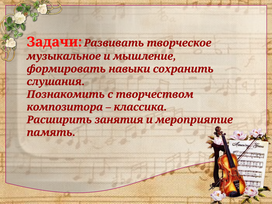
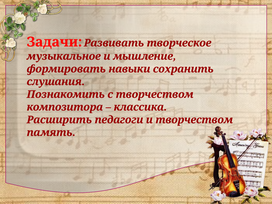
занятия: занятия -> педагоги
и мероприятие: мероприятие -> творчеством
